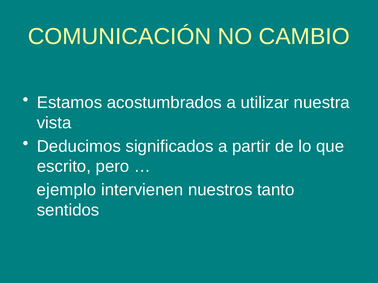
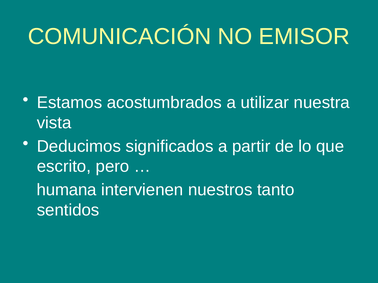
CAMBIO: CAMBIO -> EMISOR
ejemplo: ejemplo -> humana
